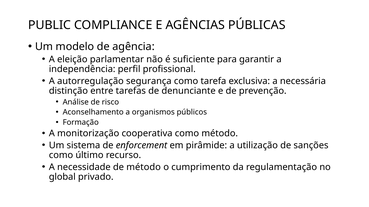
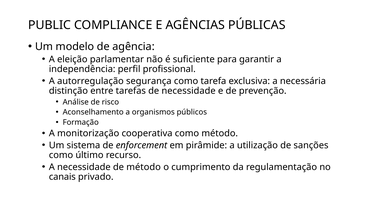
de denunciante: denunciante -> necessidade
global: global -> canais
